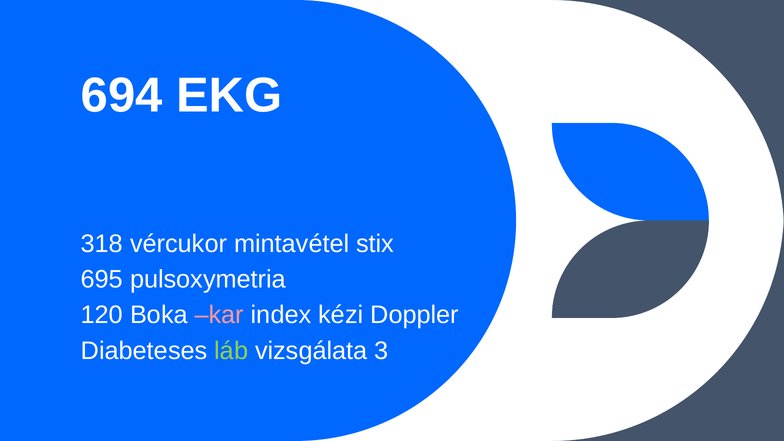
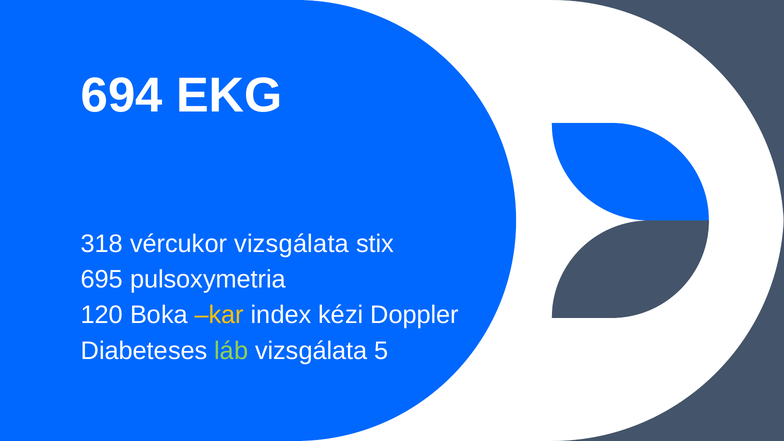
vércukor mintavétel: mintavétel -> vizsgálata
kar colour: pink -> yellow
3: 3 -> 5
